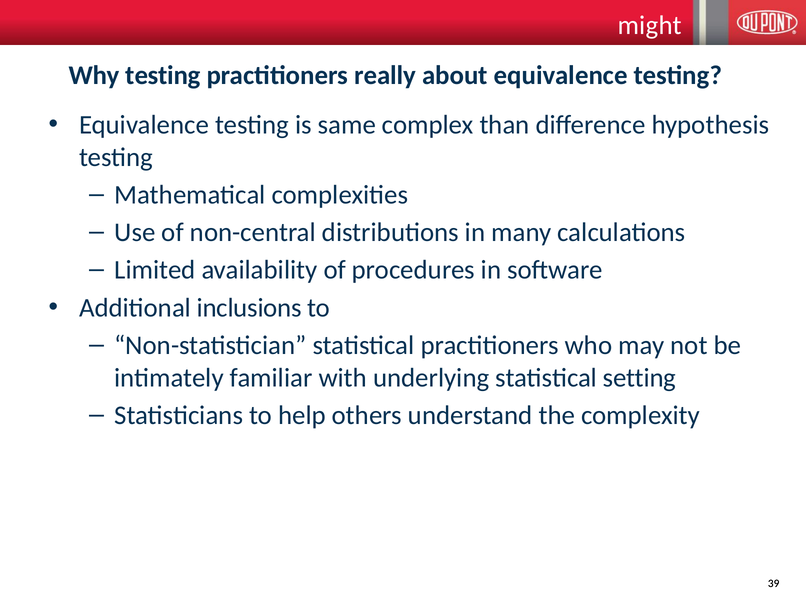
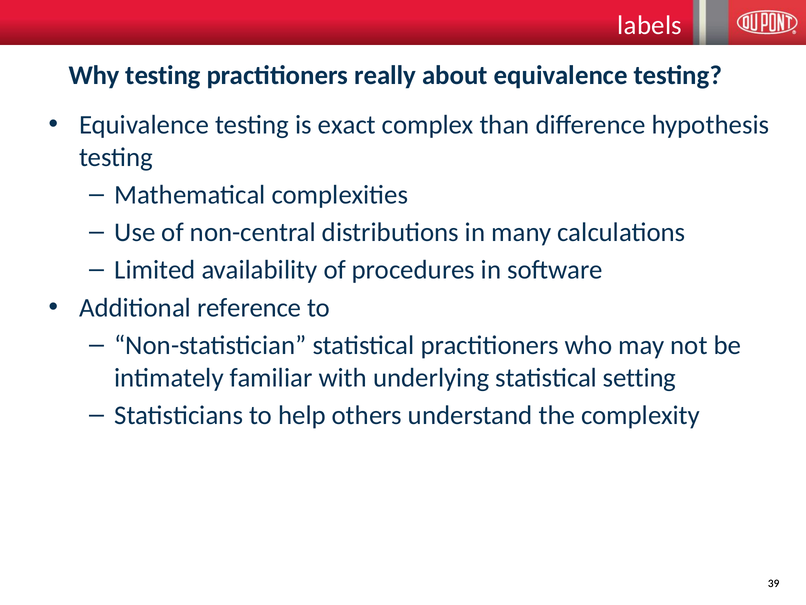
might: might -> labels
same: same -> exact
inclusions: inclusions -> reference
